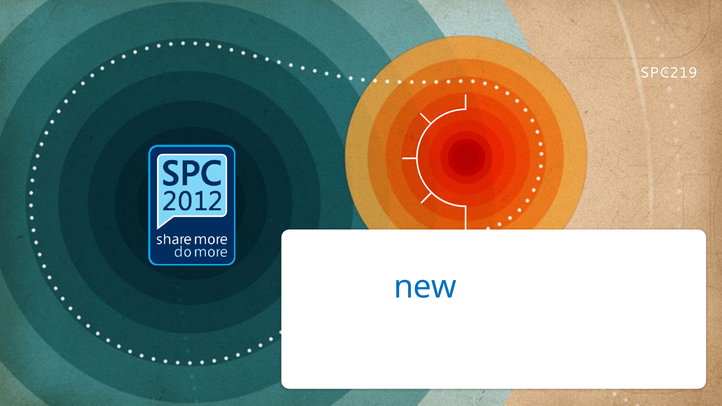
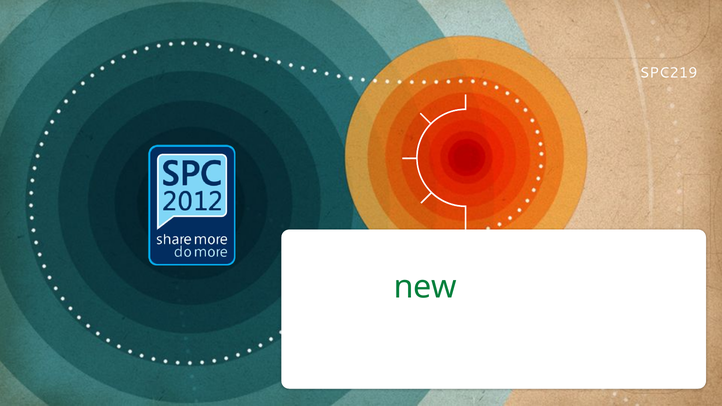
new colour: blue -> green
